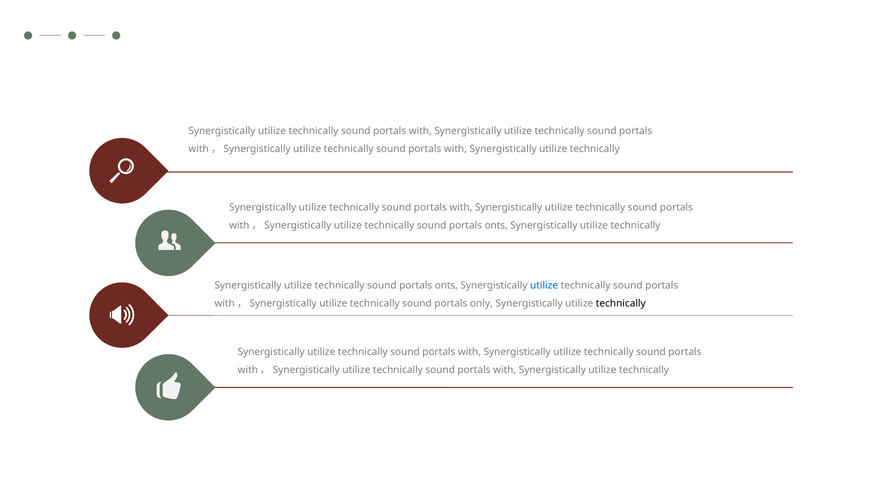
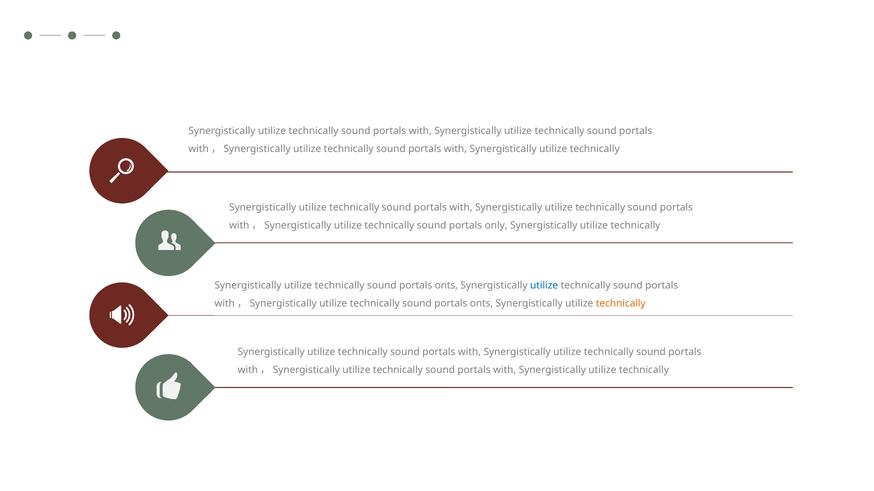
onts at (496, 226): onts -> only
only at (481, 304): only -> onts
technically at (621, 304) colour: black -> orange
